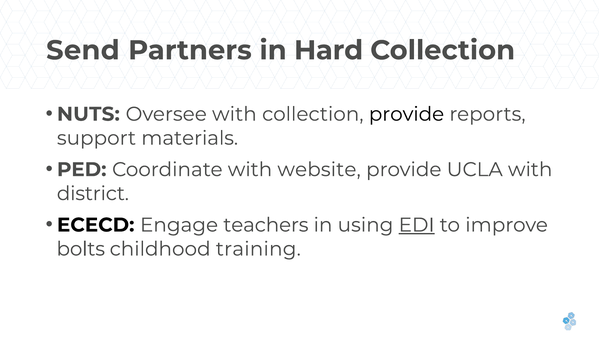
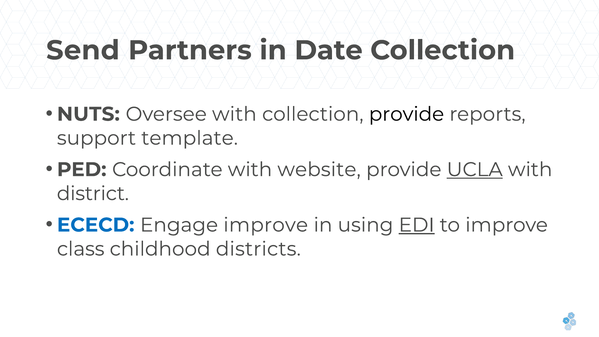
Hard: Hard -> Date
materials: materials -> template
UCLA underline: none -> present
ECECD colour: black -> blue
Engage teachers: teachers -> improve
bolts: bolts -> class
training: training -> districts
